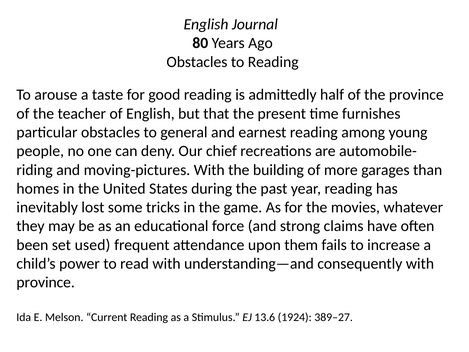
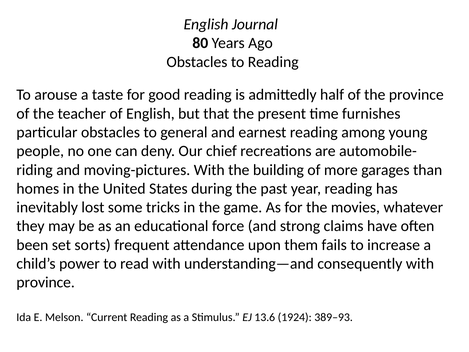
used: used -> sorts
389–27: 389–27 -> 389–93
